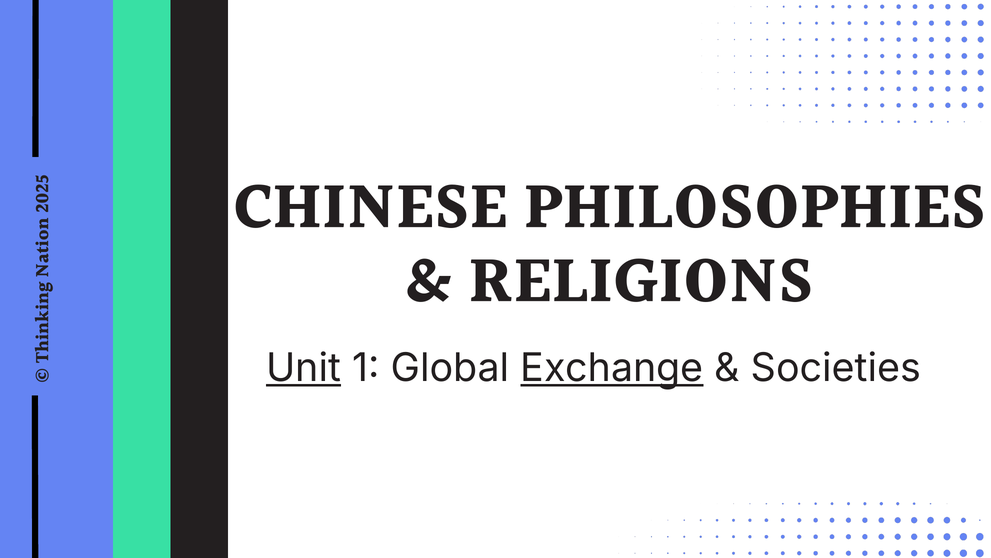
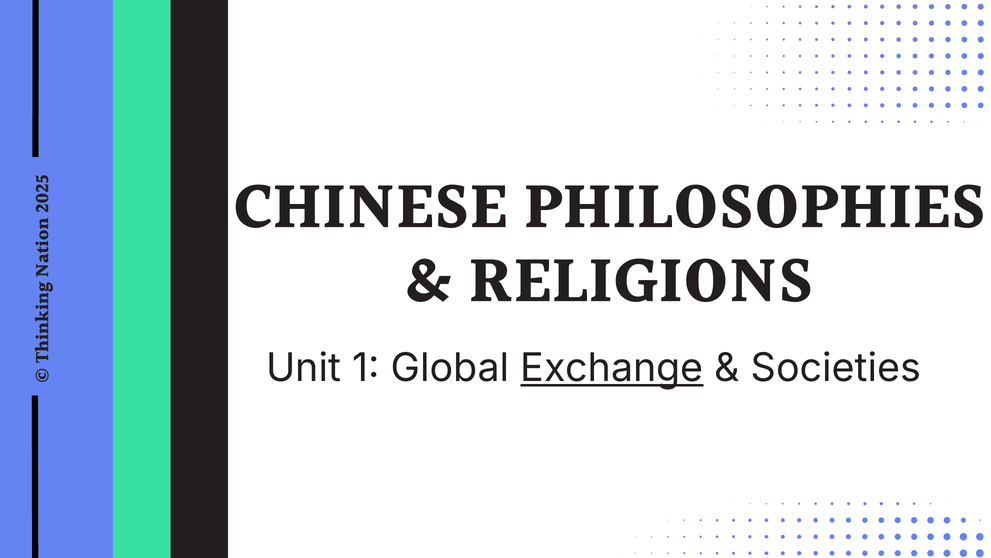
Unit underline: present -> none
